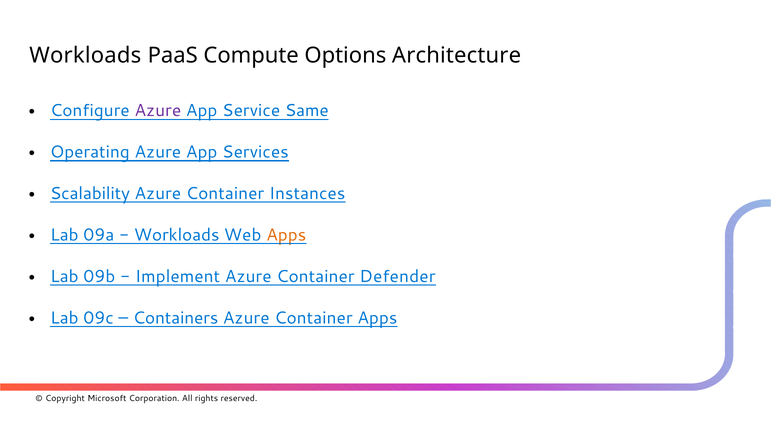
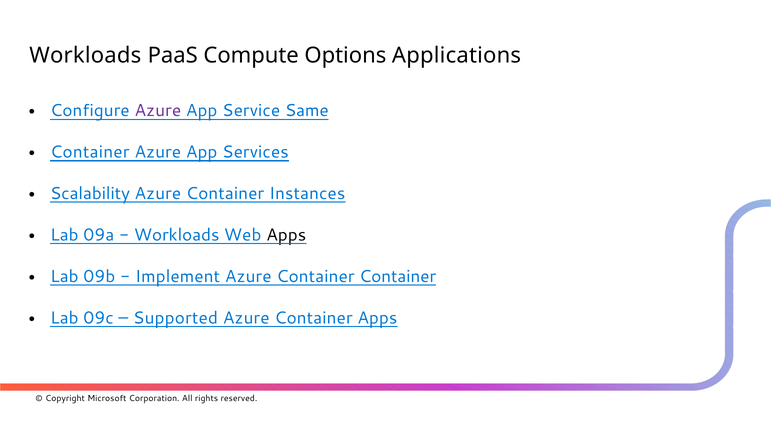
Architecture: Architecture -> Applications
Operating at (90, 152): Operating -> Container
Apps at (286, 235) colour: orange -> black
Container Defender: Defender -> Container
Containers: Containers -> Supported
